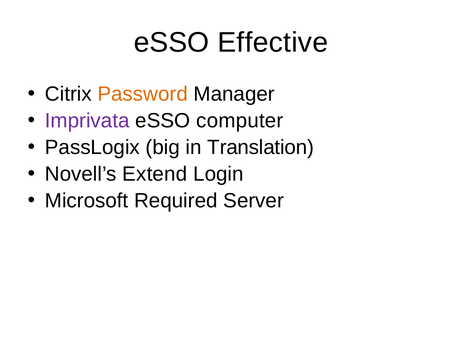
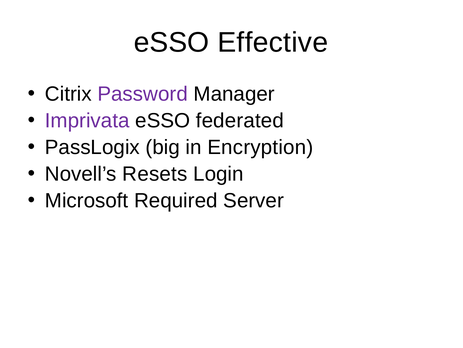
Password colour: orange -> purple
computer: computer -> federated
Translation: Translation -> Encryption
Extend: Extend -> Resets
